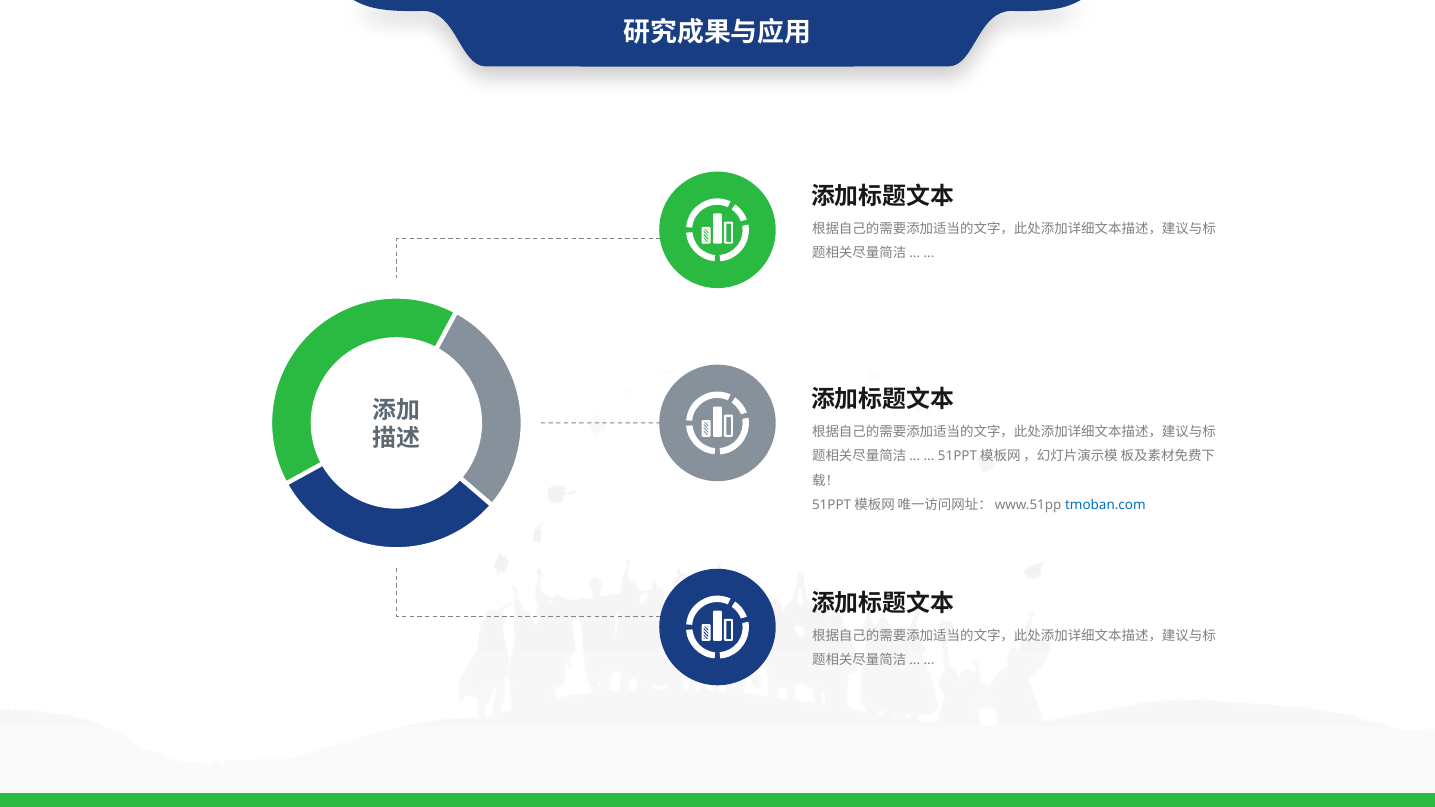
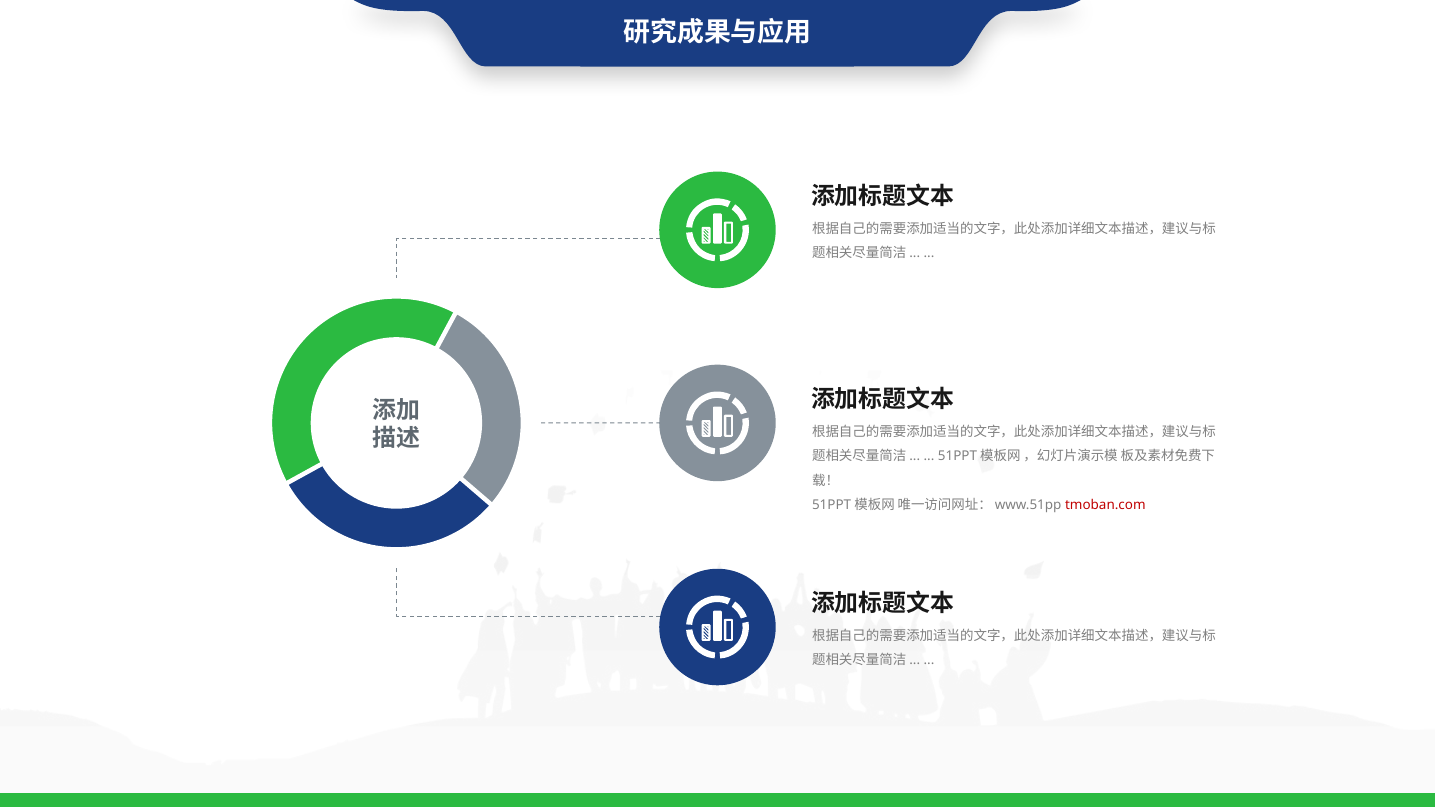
tmoban.com at (1105, 505) colour: blue -> red
